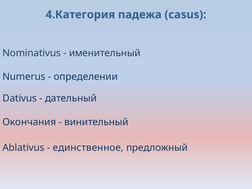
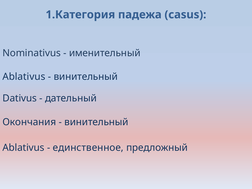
4.Категория: 4.Категория -> 1.Категория
Numerus at (24, 77): Numerus -> Ablativus
определении at (86, 77): определении -> винительный
